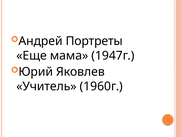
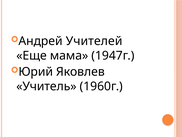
Портреты: Портреты -> Учителей
